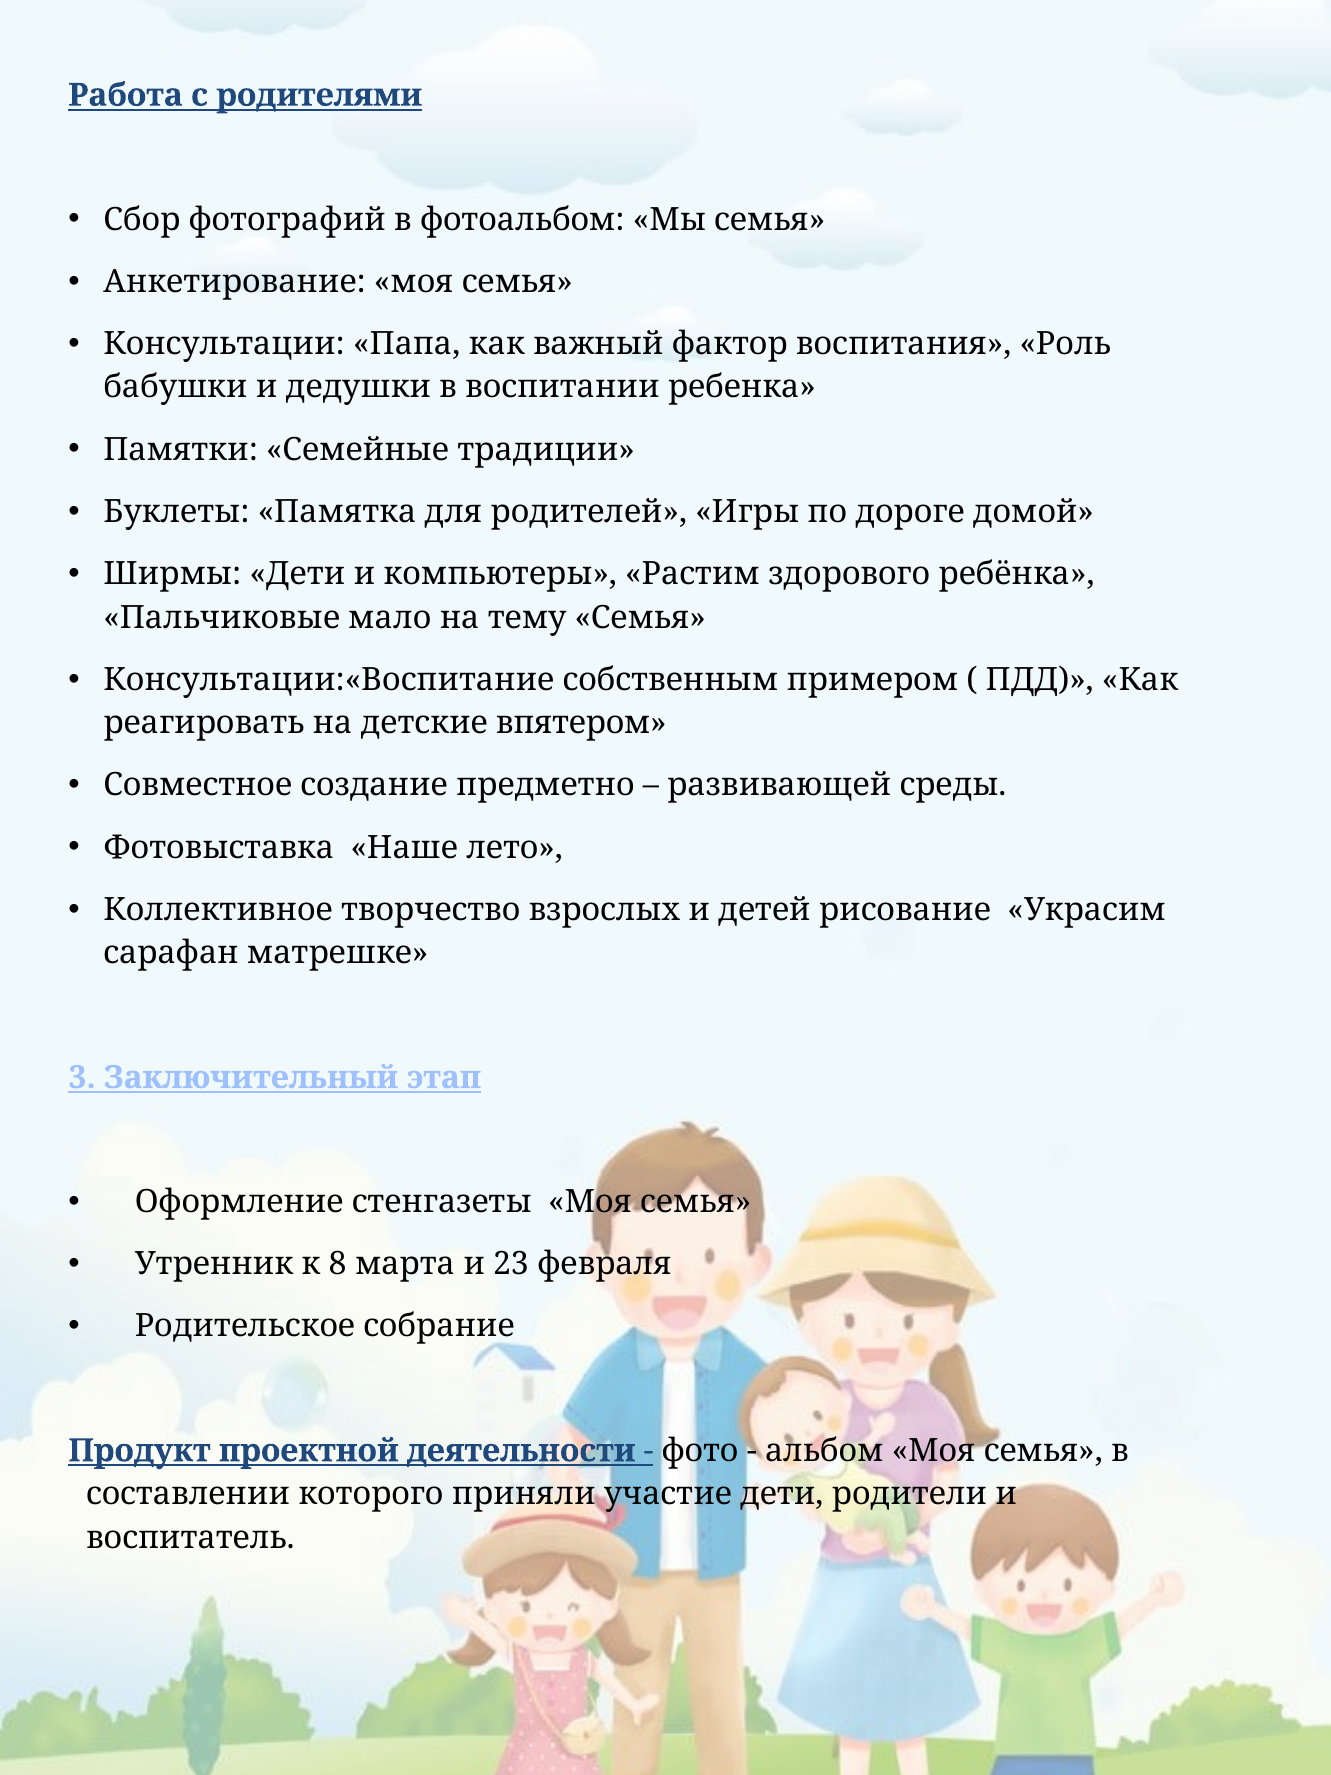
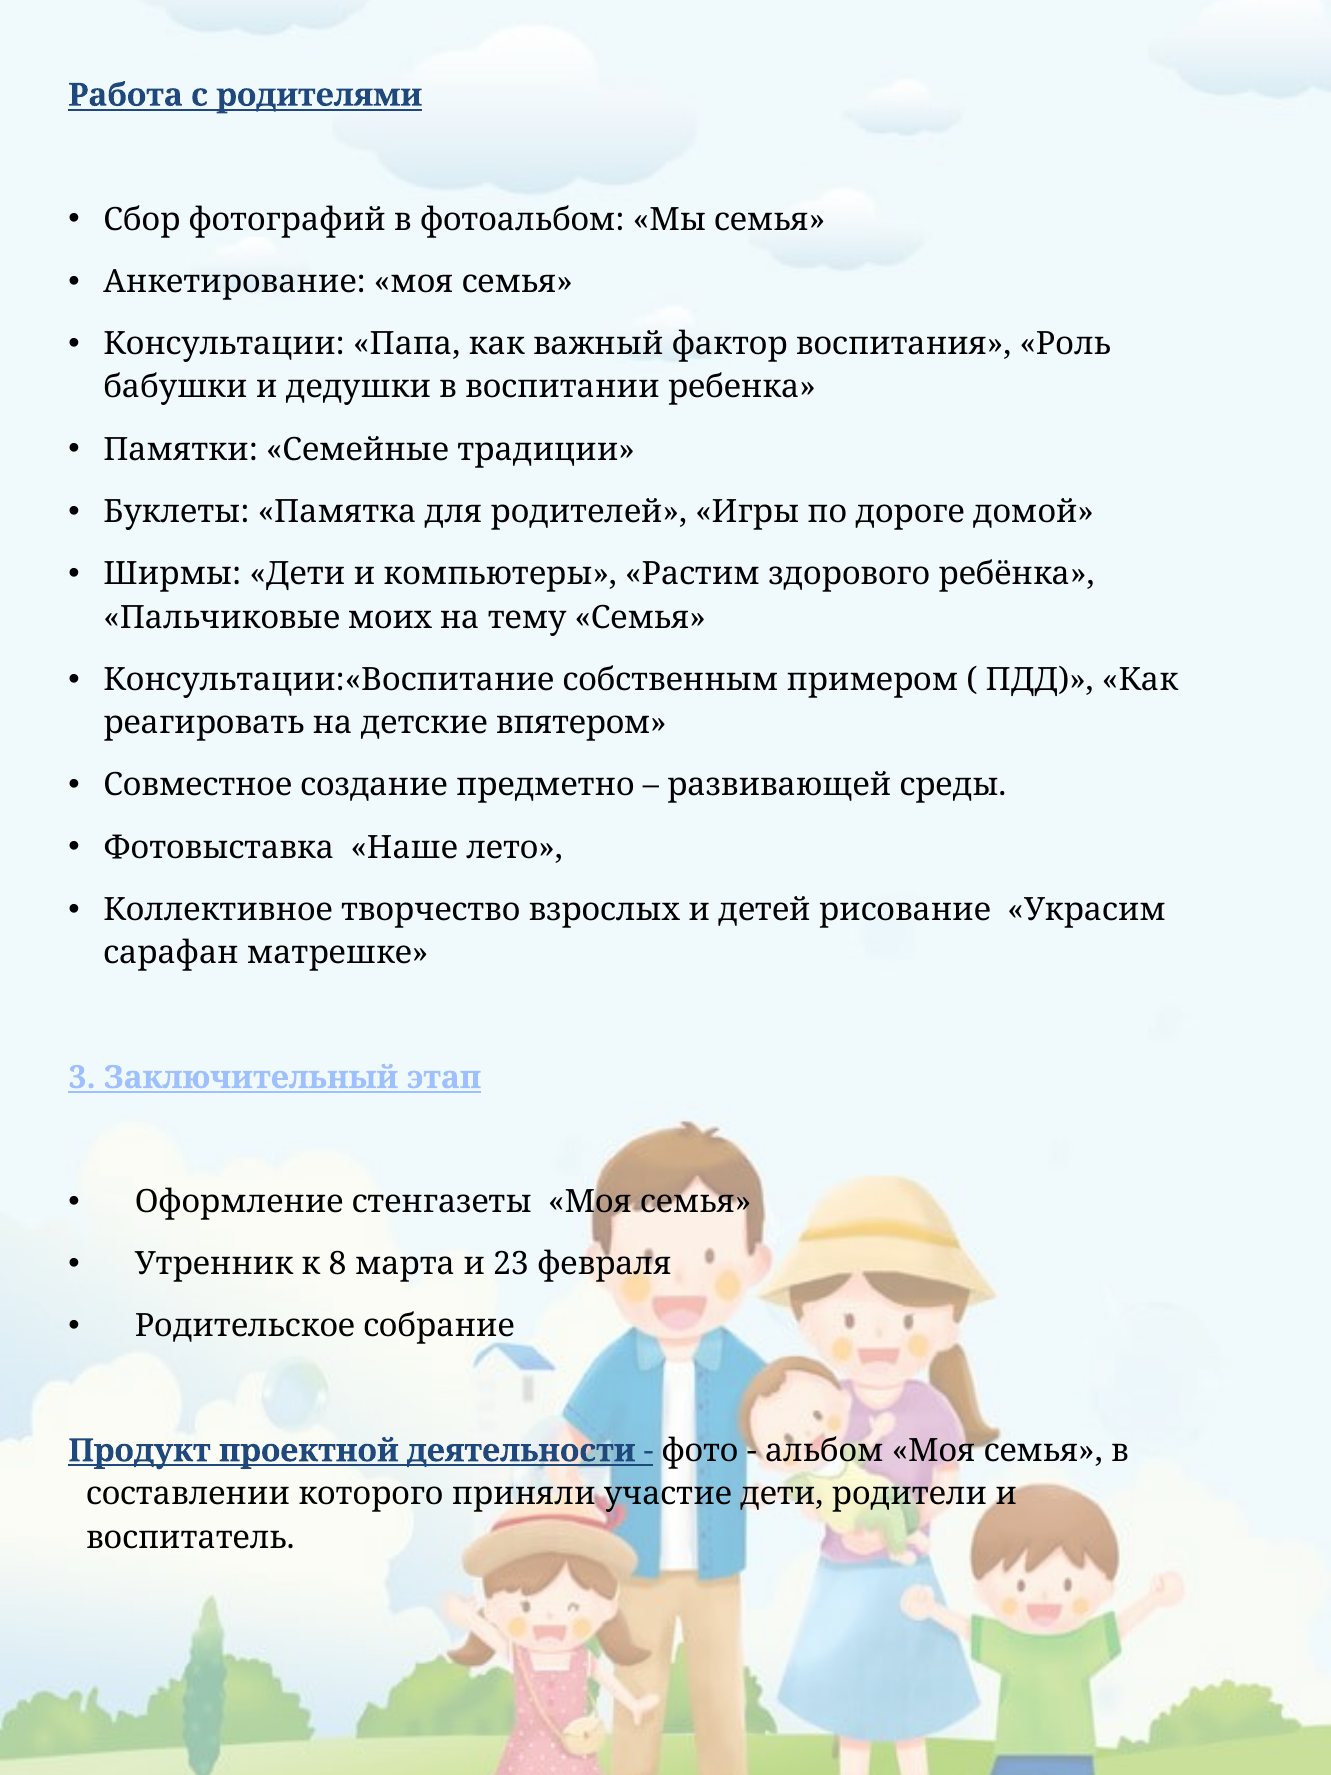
мало: мало -> моих
